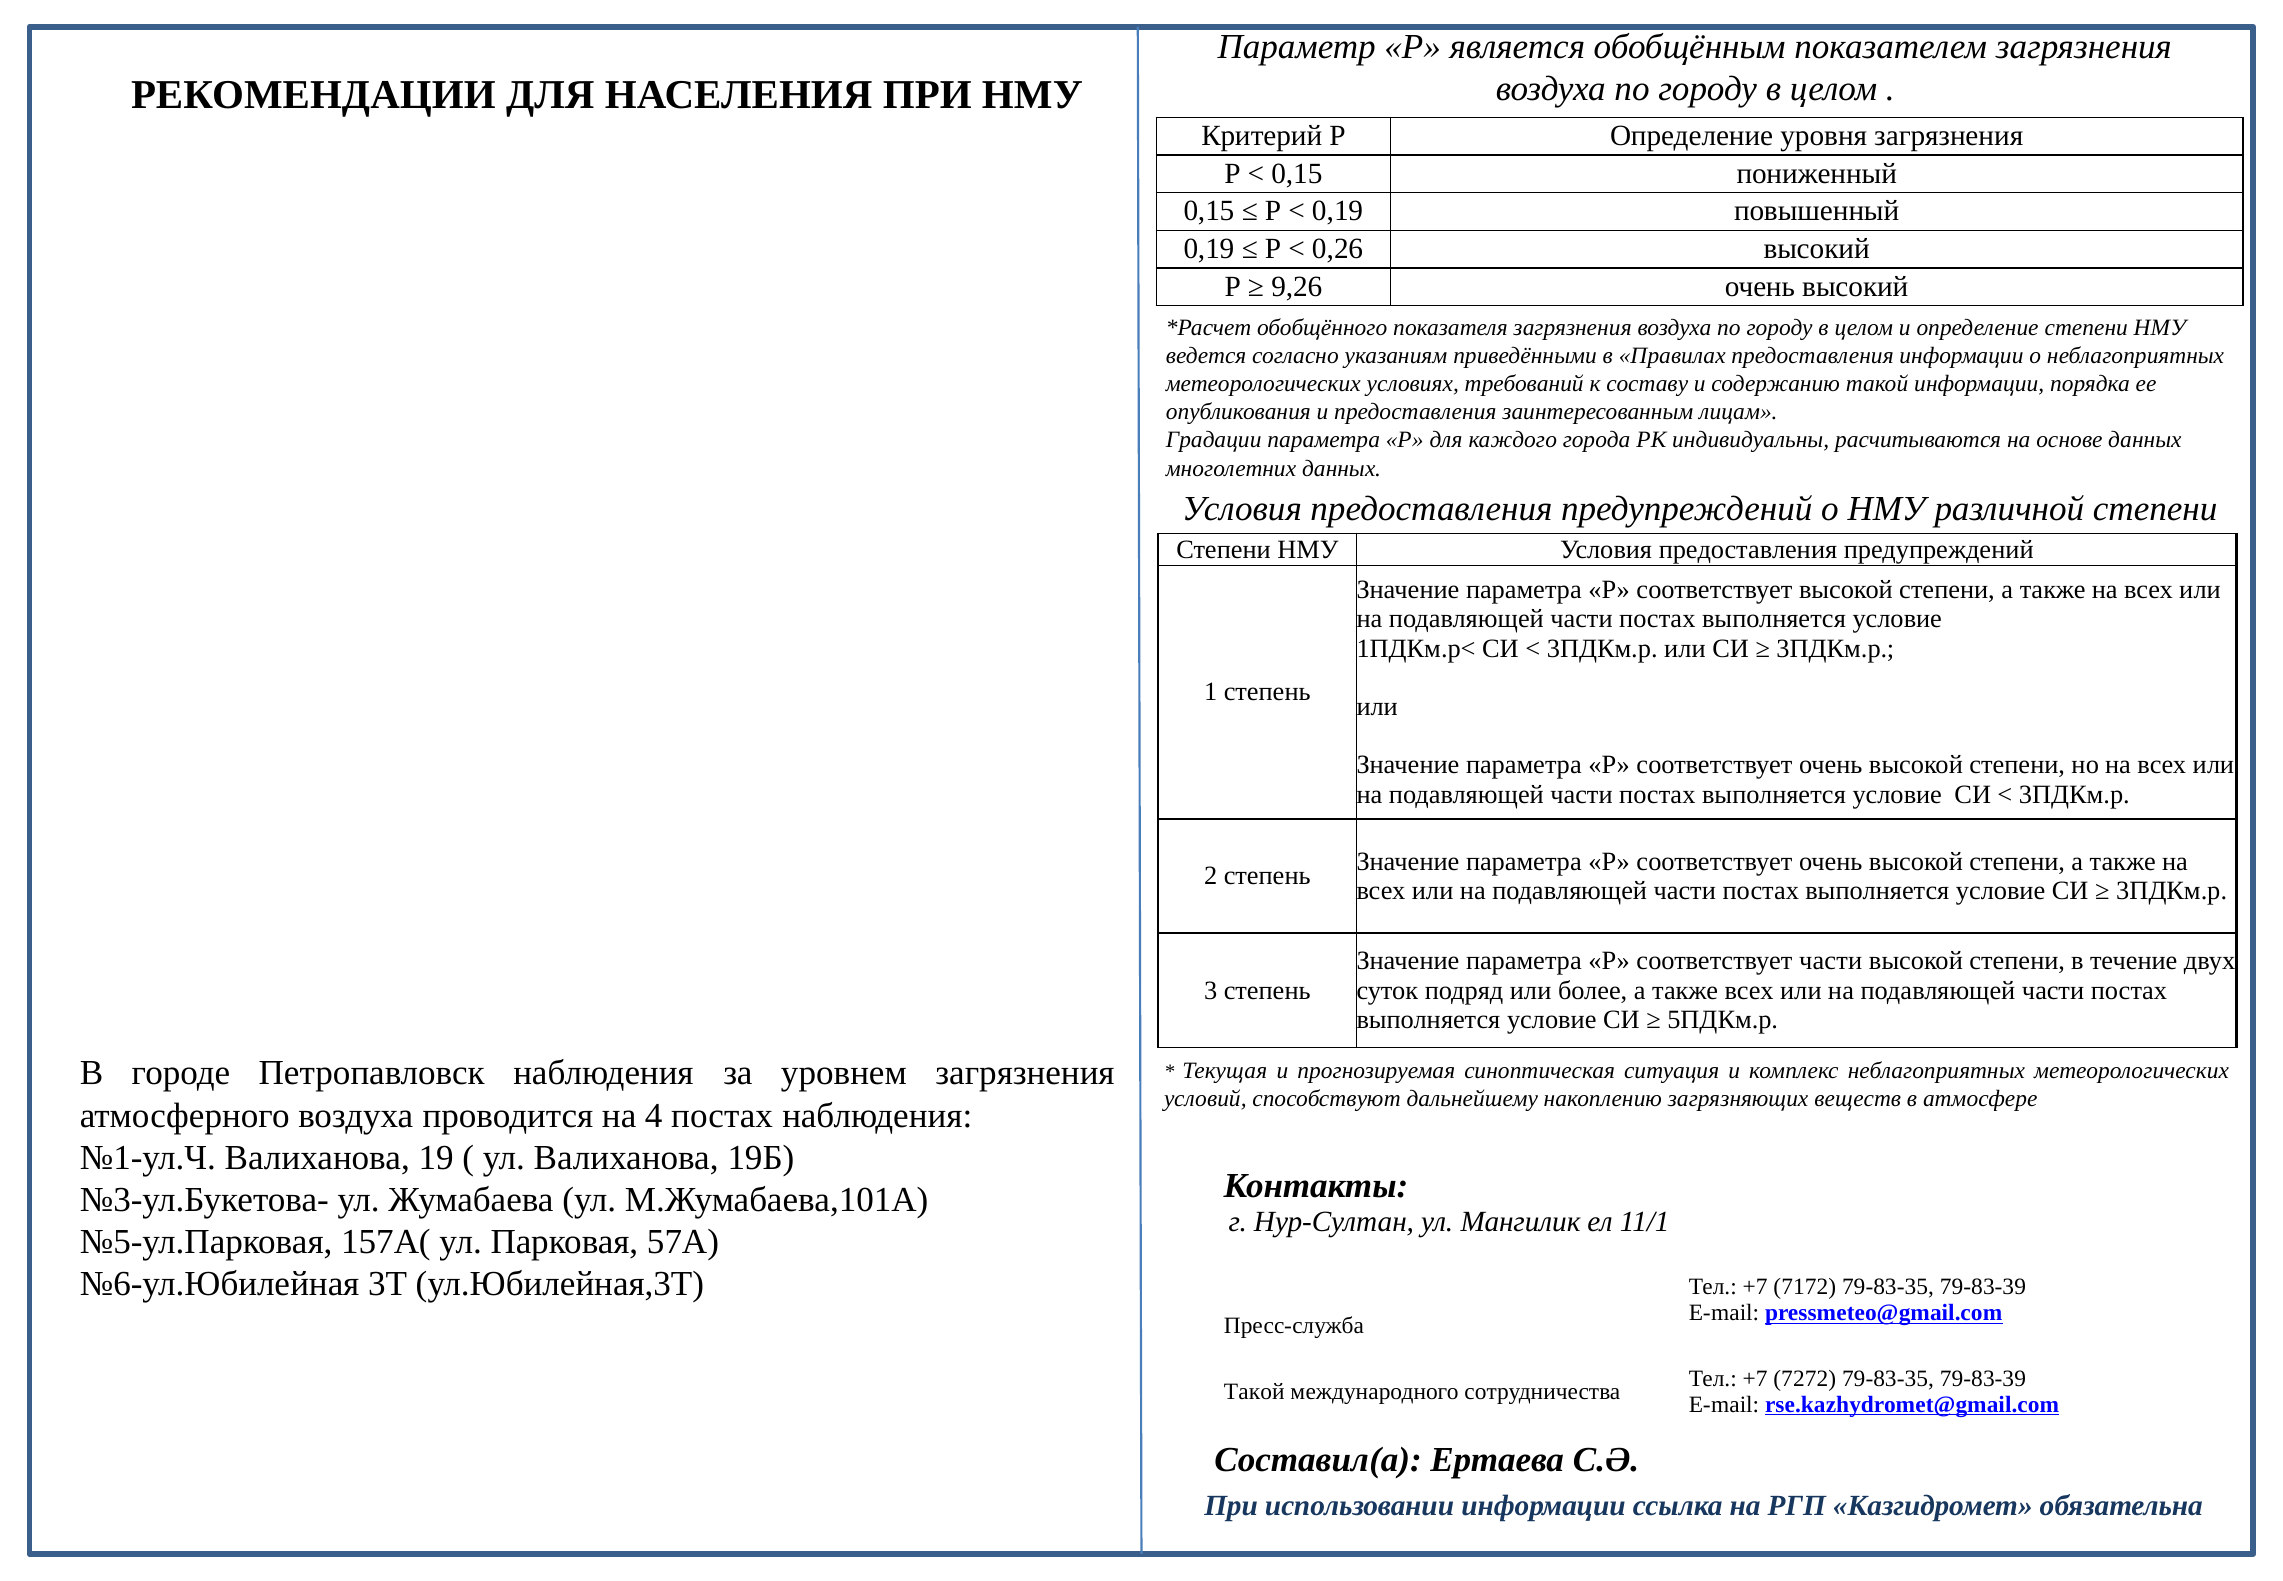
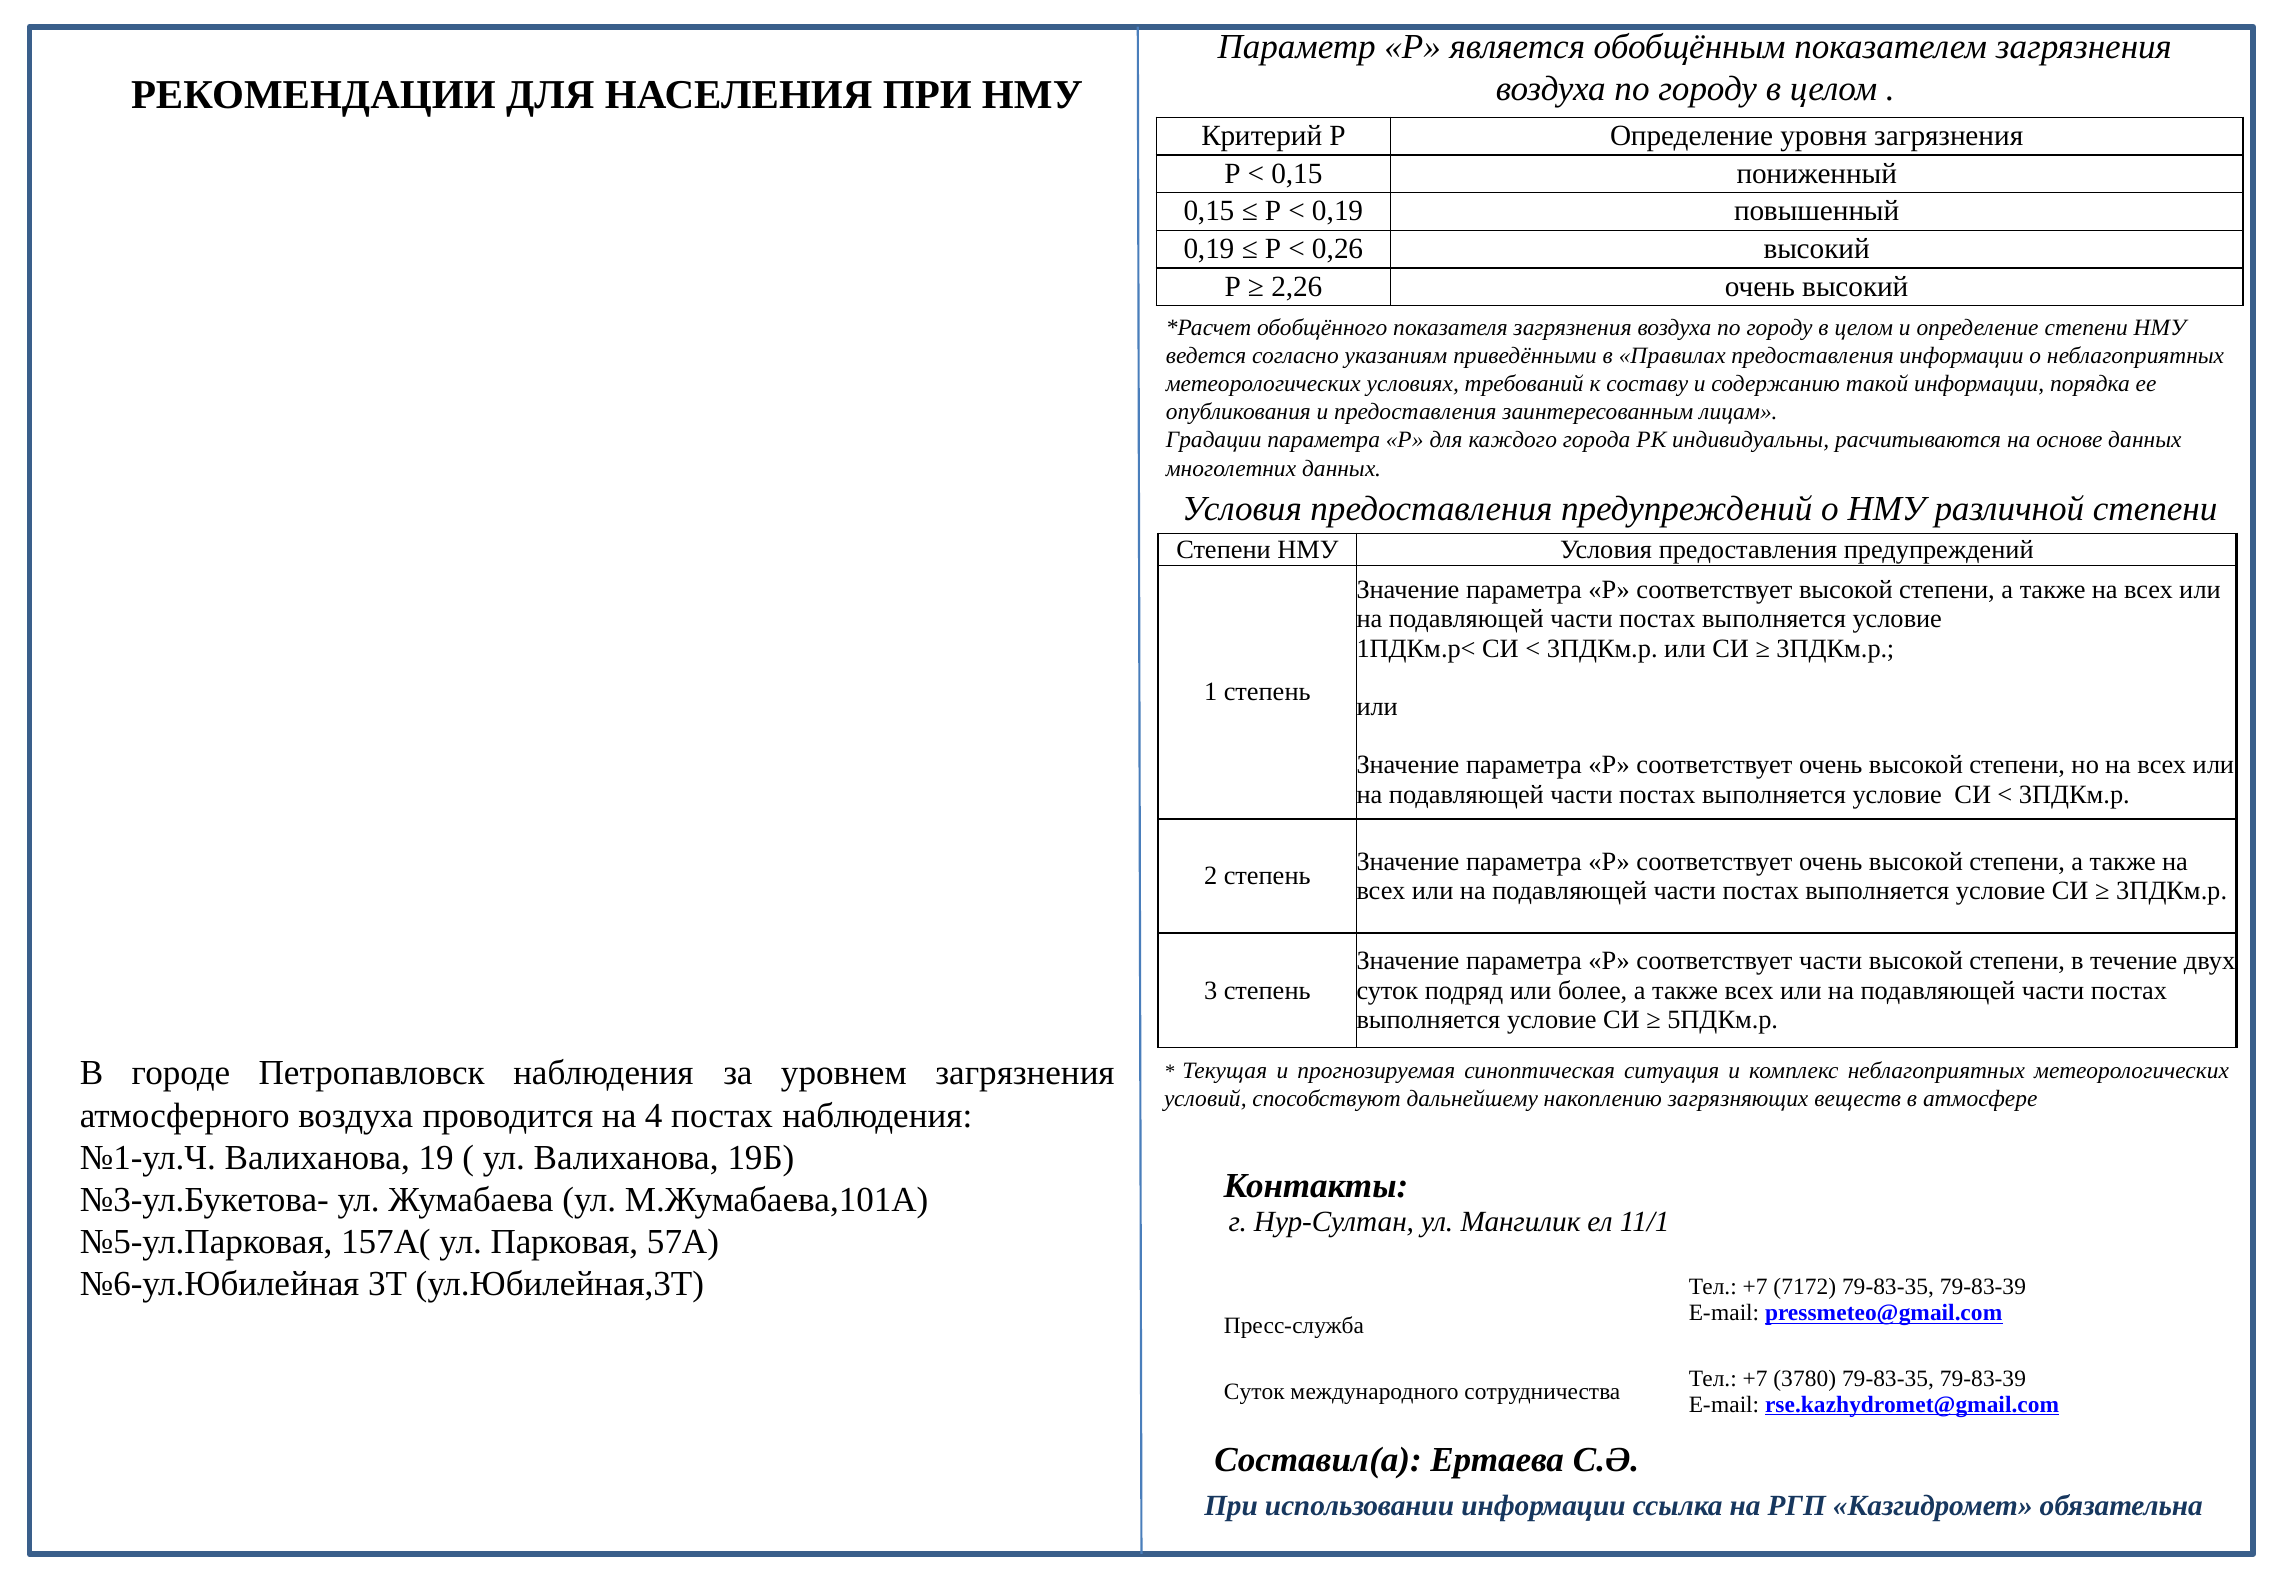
9,26: 9,26 -> 2,26
7272: 7272 -> 3780
Такой at (1254, 1391): Такой -> Суток
